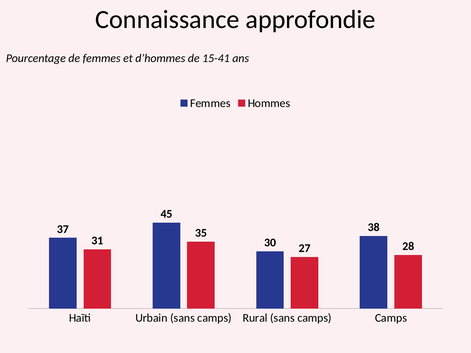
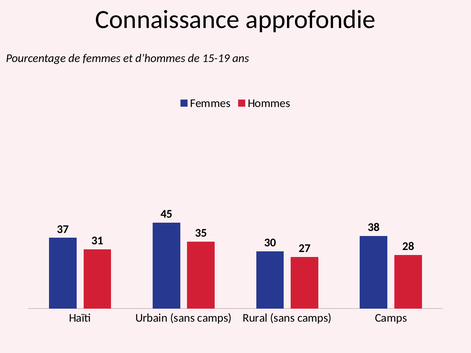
15-41: 15-41 -> 15-19
